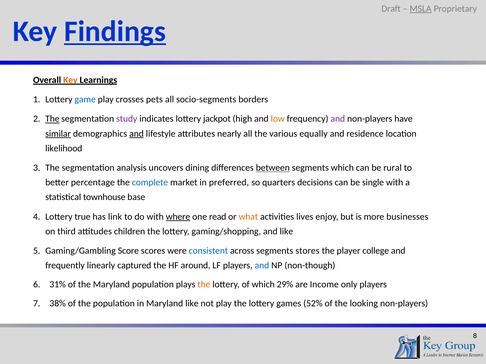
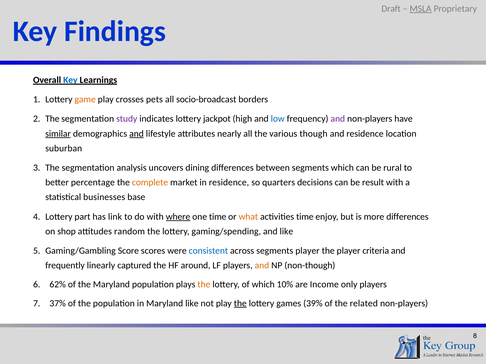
Findings underline: present -> none
Key at (70, 80) colour: orange -> blue
game colour: blue -> orange
socio-segments: socio-segments -> socio-broadcast
The at (52, 119) underline: present -> none
low colour: orange -> blue
equally: equally -> though
likelihood: likelihood -> suburban
between underline: present -> none
complete colour: blue -> orange
in preferred: preferred -> residence
single: single -> result
townhouse: townhouse -> businesses
true: true -> part
one read: read -> time
activities lives: lives -> time
more businesses: businesses -> differences
third: third -> shop
children: children -> random
gaming/shopping: gaming/shopping -> gaming/spending
segments stores: stores -> player
college: college -> criteria
and at (262, 266) colour: blue -> orange
31%: 31% -> 62%
29%: 29% -> 10%
38%: 38% -> 37%
the at (240, 304) underline: none -> present
52%: 52% -> 39%
looking: looking -> related
